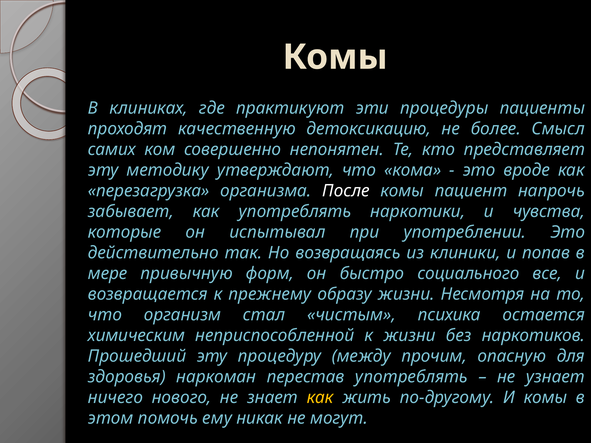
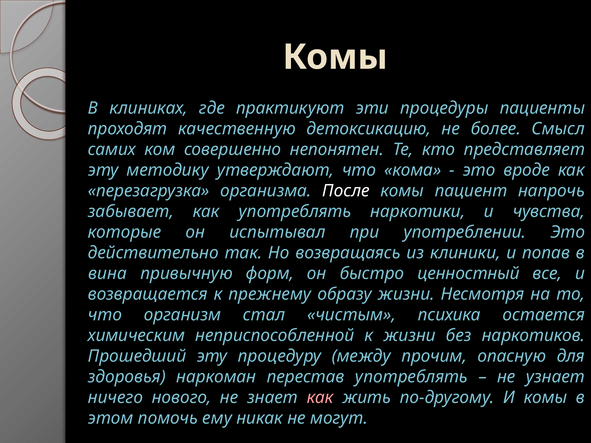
мере: мере -> вина
социального: социального -> ценностный
как at (320, 398) colour: yellow -> pink
